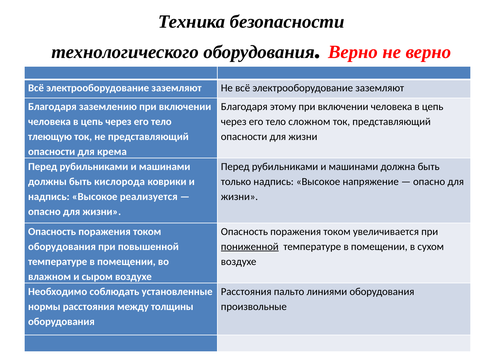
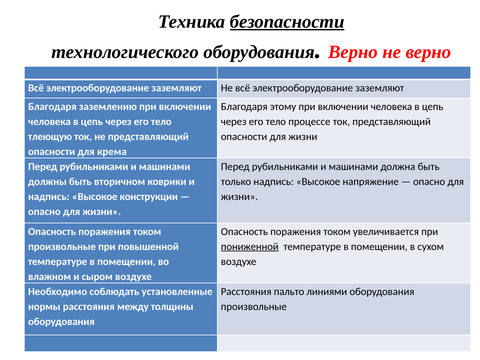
безопасности underline: none -> present
сложном: сложном -> процессе
кислорода: кислорода -> вторичном
реализуется: реализуется -> конструкции
оборудования at (62, 247): оборудования -> произвольные
